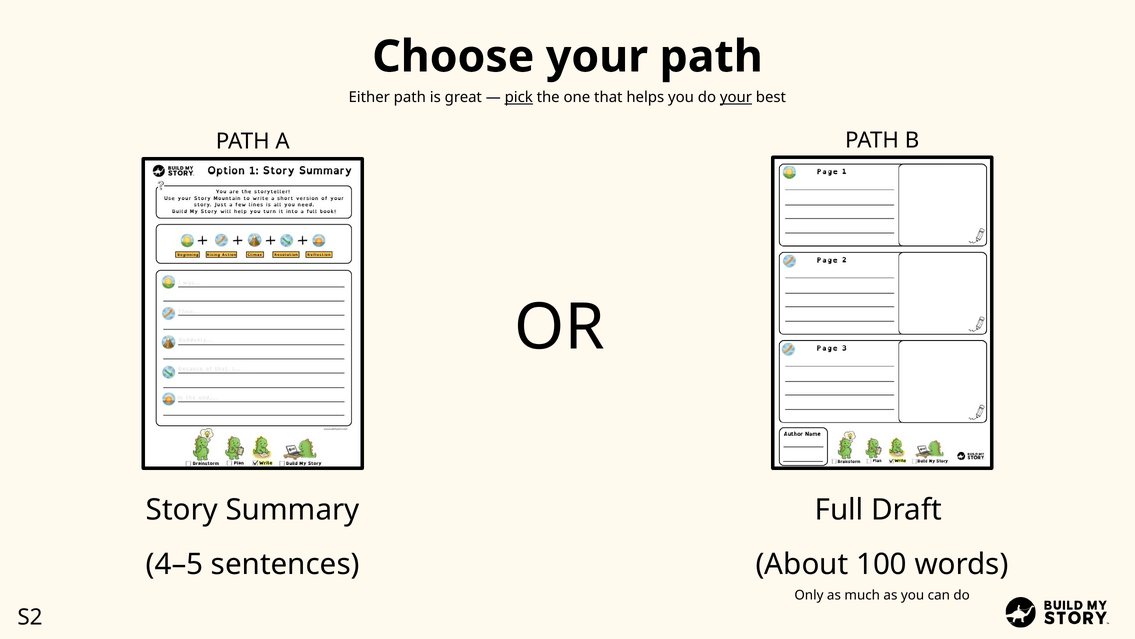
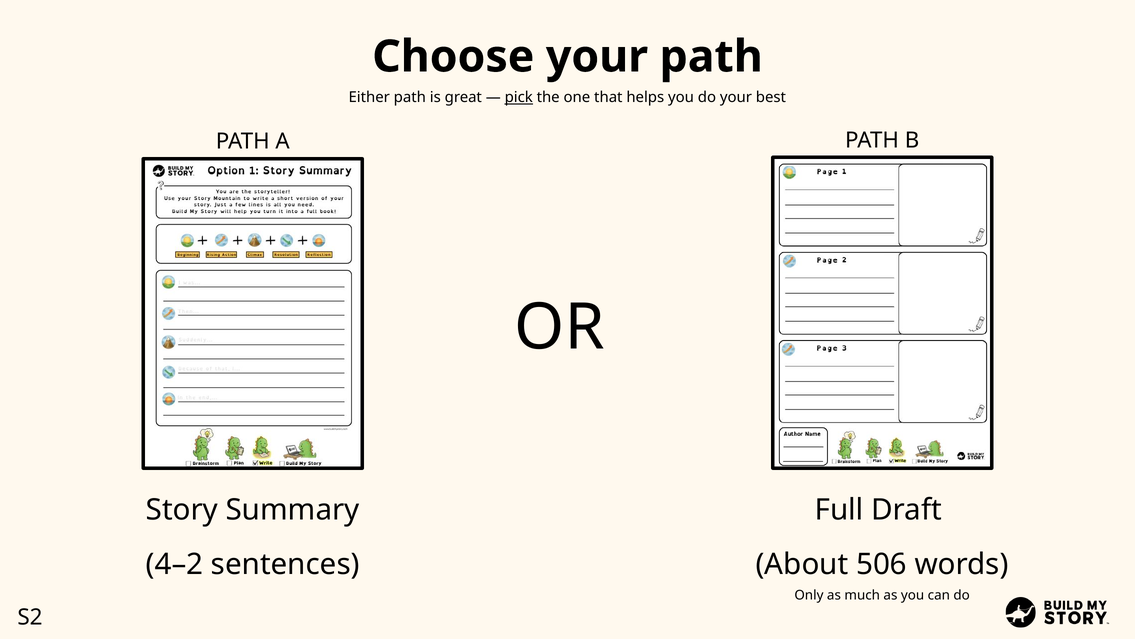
your at (736, 97) underline: present -> none
4–5: 4–5 -> 4–2
100: 100 -> 506
